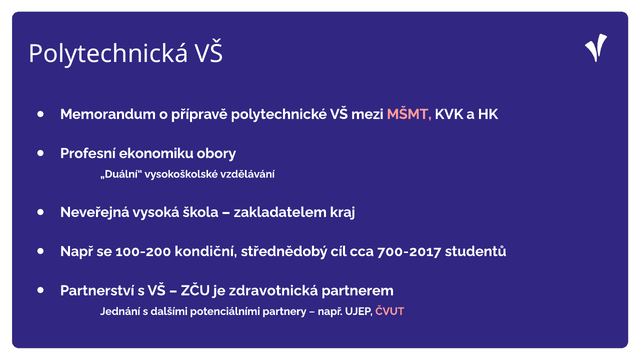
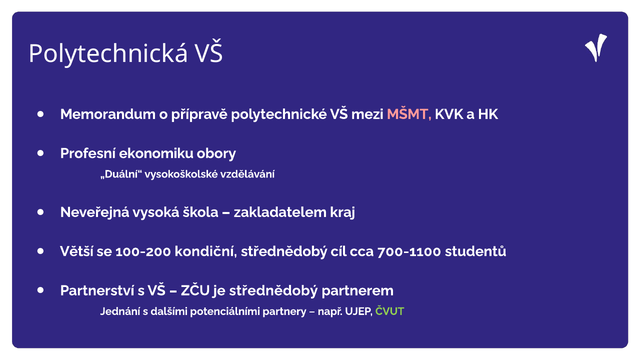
Např at (77, 251): Např -> Větší
700-2017: 700-2017 -> 700-1100
je zdravotnická: zdravotnická -> střednědobý
ČVUT colour: pink -> light green
